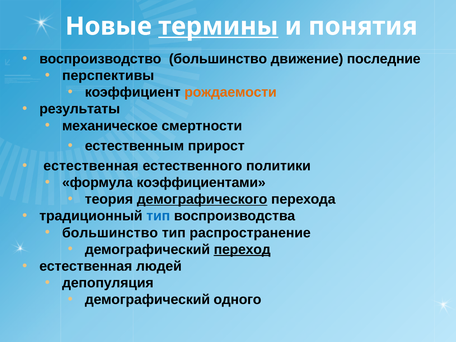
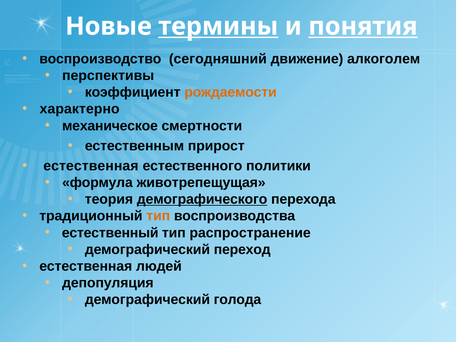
понятия underline: none -> present
воспроизводство большинство: большинство -> сегодняшний
последние: последние -> алкоголем
результаты: результаты -> характерно
коэффициентами: коэффициентами -> животрепещущая
тип at (158, 216) colour: blue -> orange
большинство at (110, 233): большинство -> естественный
переход underline: present -> none
одного: одного -> голода
